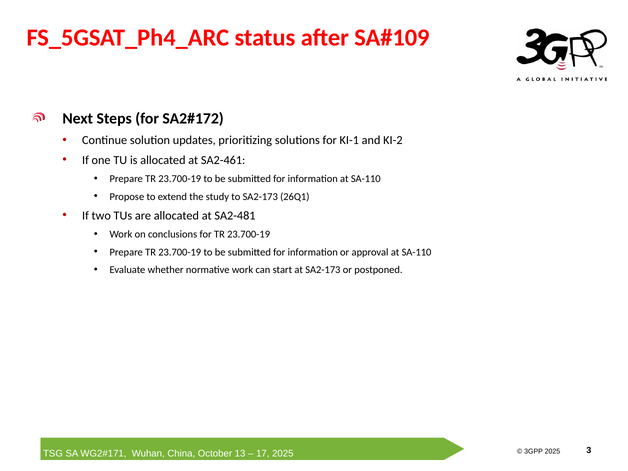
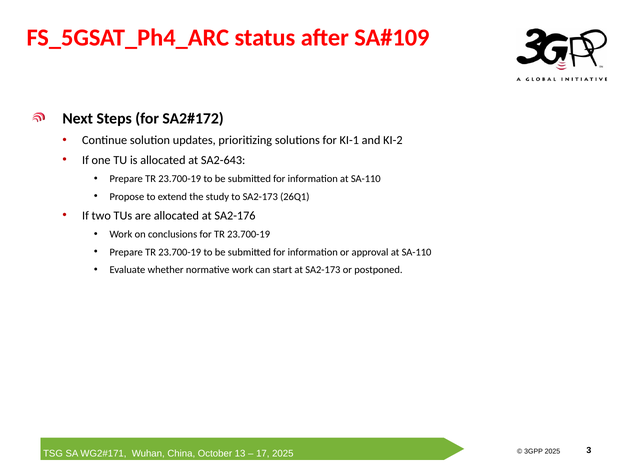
SA2-461: SA2-461 -> SA2-643
SA2-481: SA2-481 -> SA2-176
